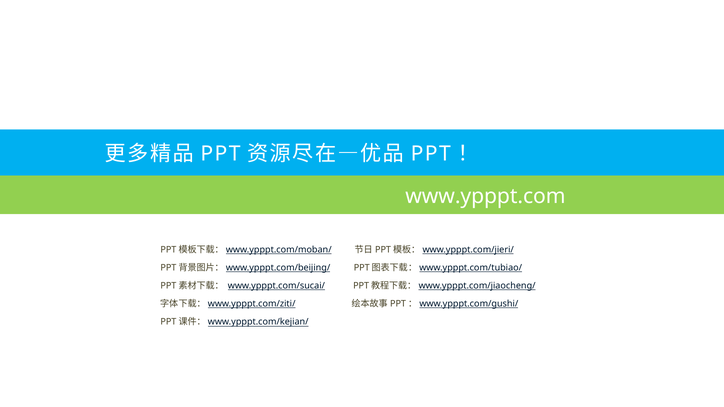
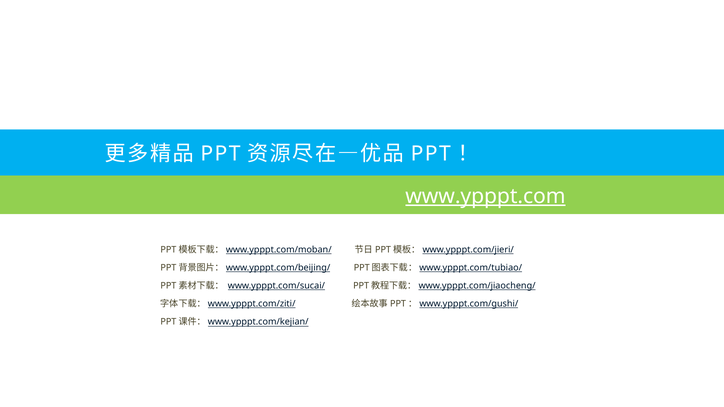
www.ypppt.com underline: none -> present
